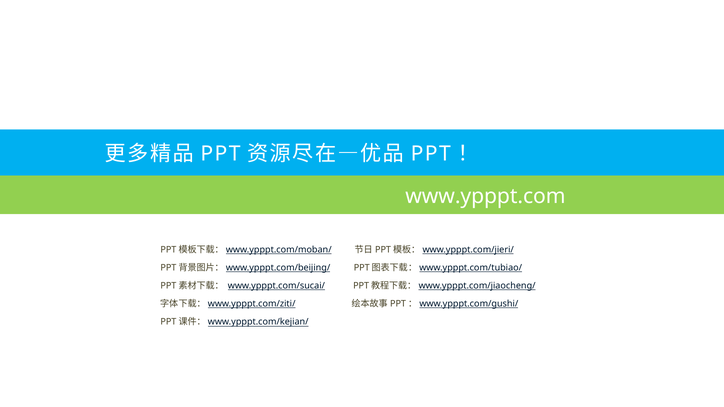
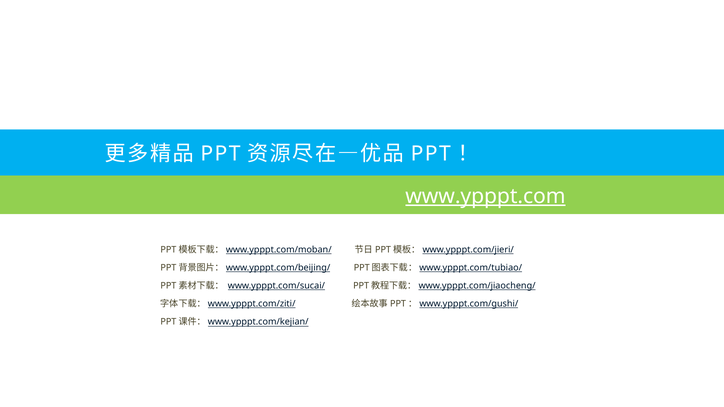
www.ypppt.com underline: none -> present
